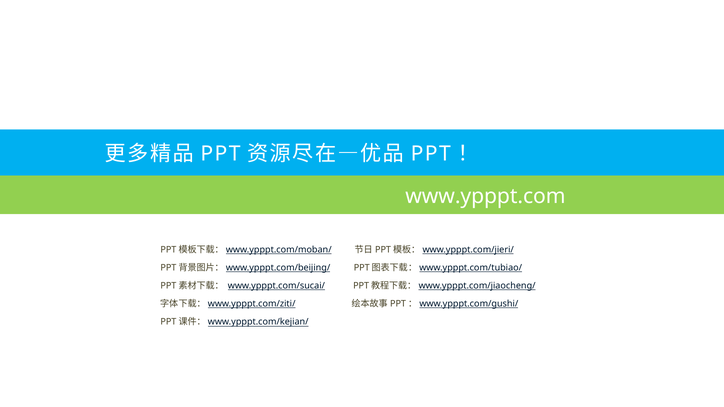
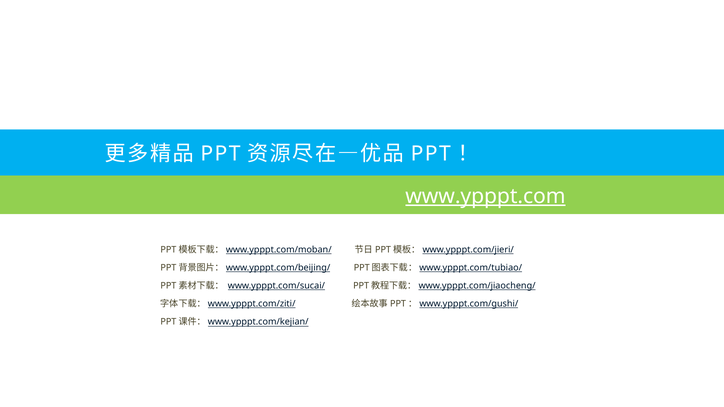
www.ypppt.com underline: none -> present
